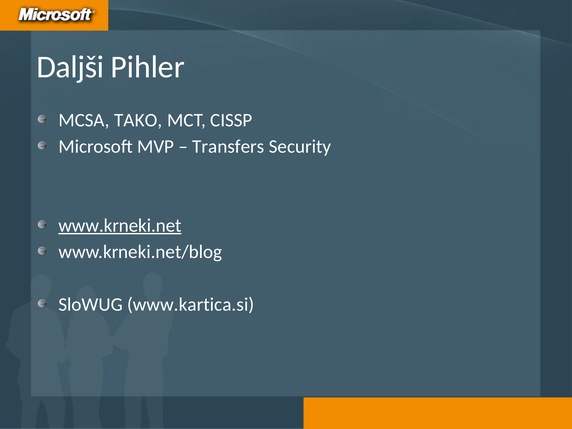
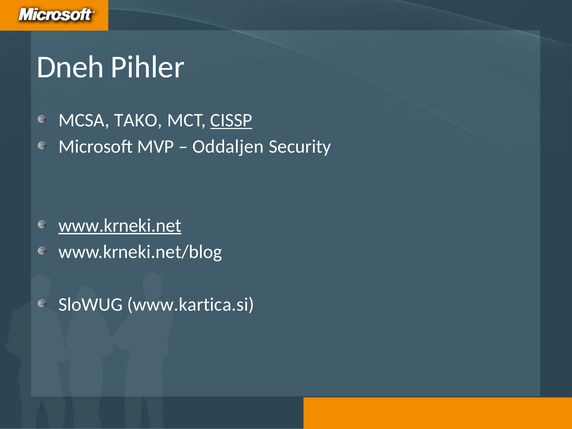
Daljši: Daljši -> Dneh
CISSP underline: none -> present
Transfers: Transfers -> Oddaljen
